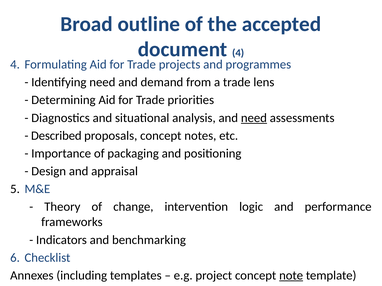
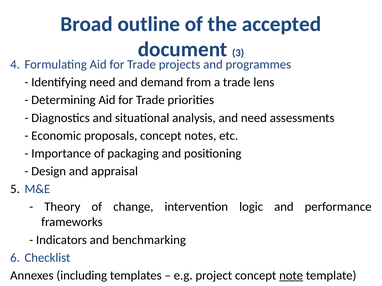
document 4: 4 -> 3
need at (254, 118) underline: present -> none
Described: Described -> Economic
